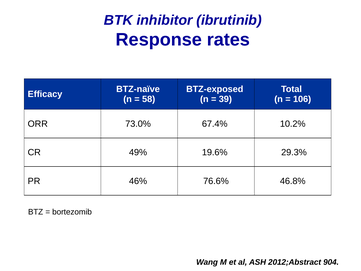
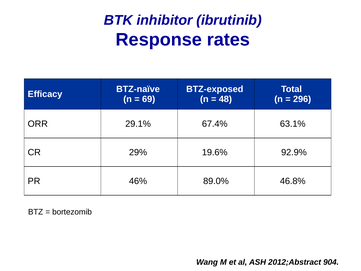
58: 58 -> 69
39: 39 -> 48
106: 106 -> 296
73.0%: 73.0% -> 29.1%
10.2%: 10.2% -> 63.1%
49%: 49% -> 29%
29.3%: 29.3% -> 92.9%
76.6%: 76.6% -> 89.0%
